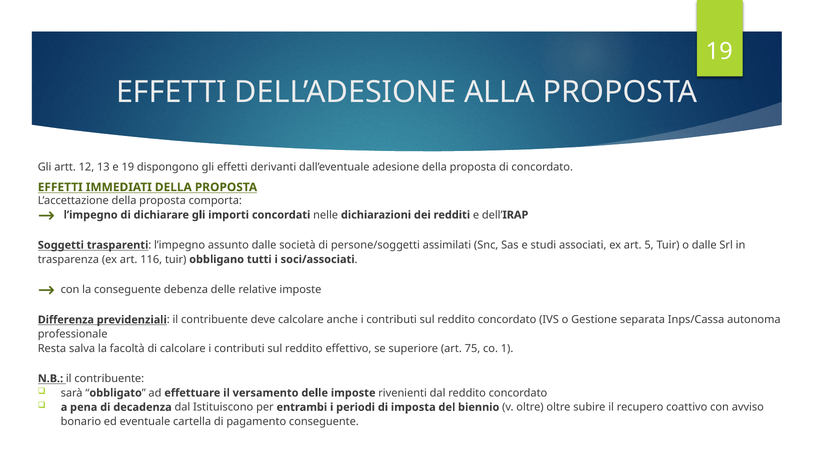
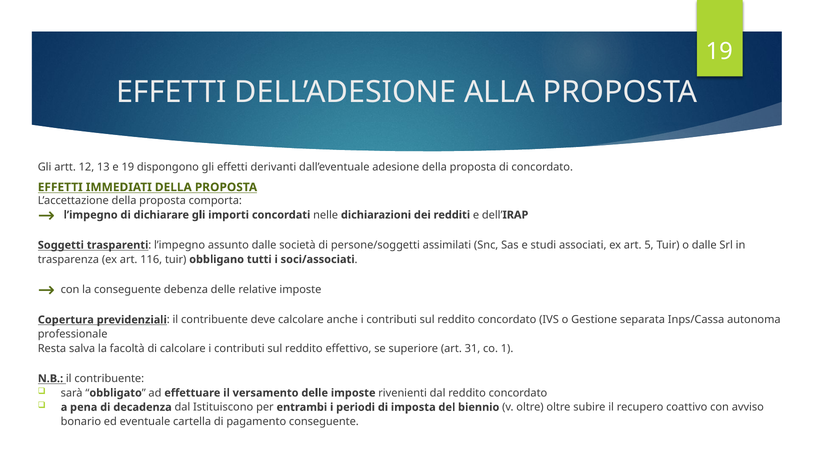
Differenza: Differenza -> Copertura
75: 75 -> 31
